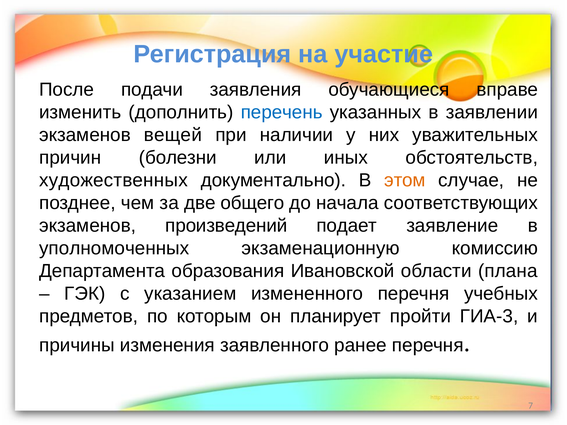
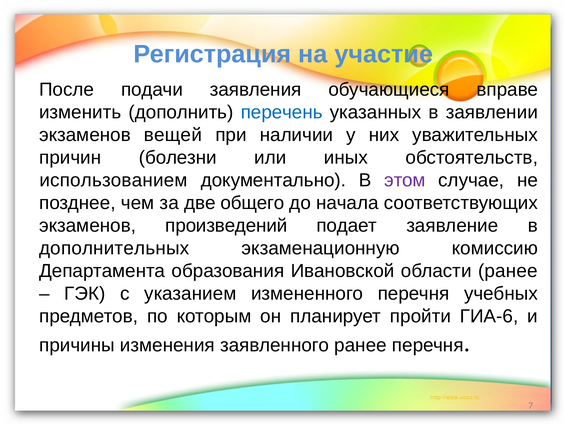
художественных: художественных -> использованием
этом colour: orange -> purple
уполномоченных: уполномоченных -> дополнительных
области плана: плана -> ранее
ГИА-3: ГИА-3 -> ГИА-6
